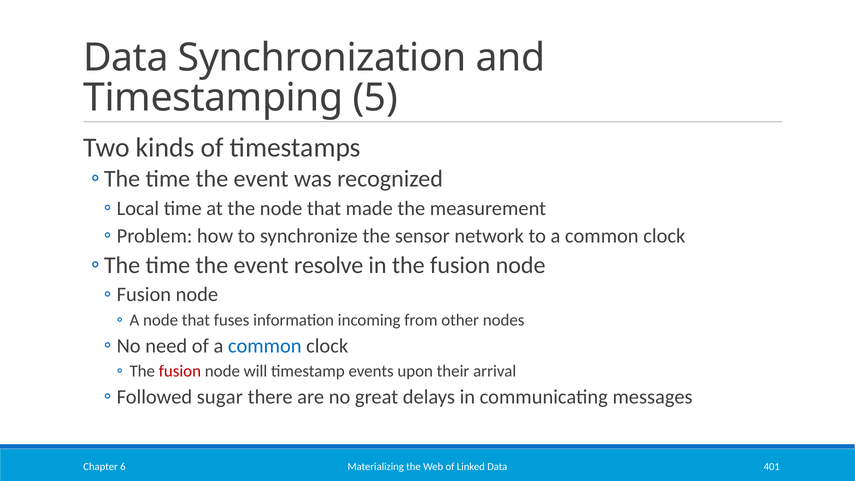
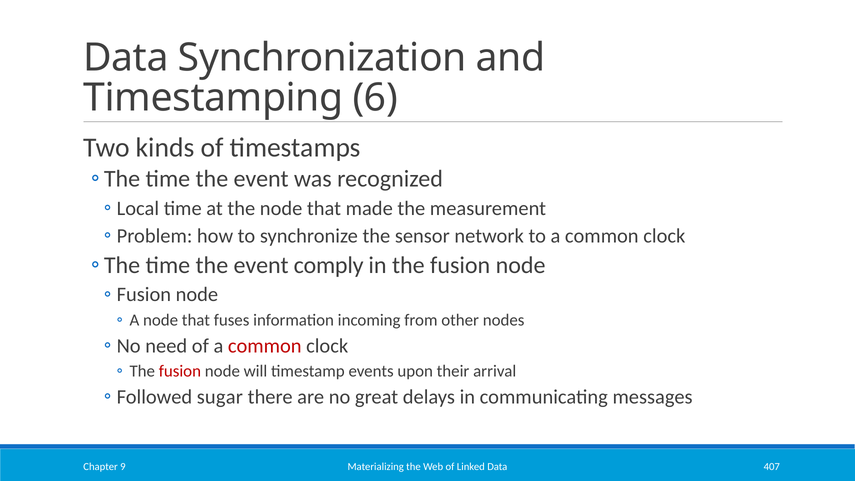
5: 5 -> 6
resolve: resolve -> comply
common at (265, 346) colour: blue -> red
401: 401 -> 407
6: 6 -> 9
